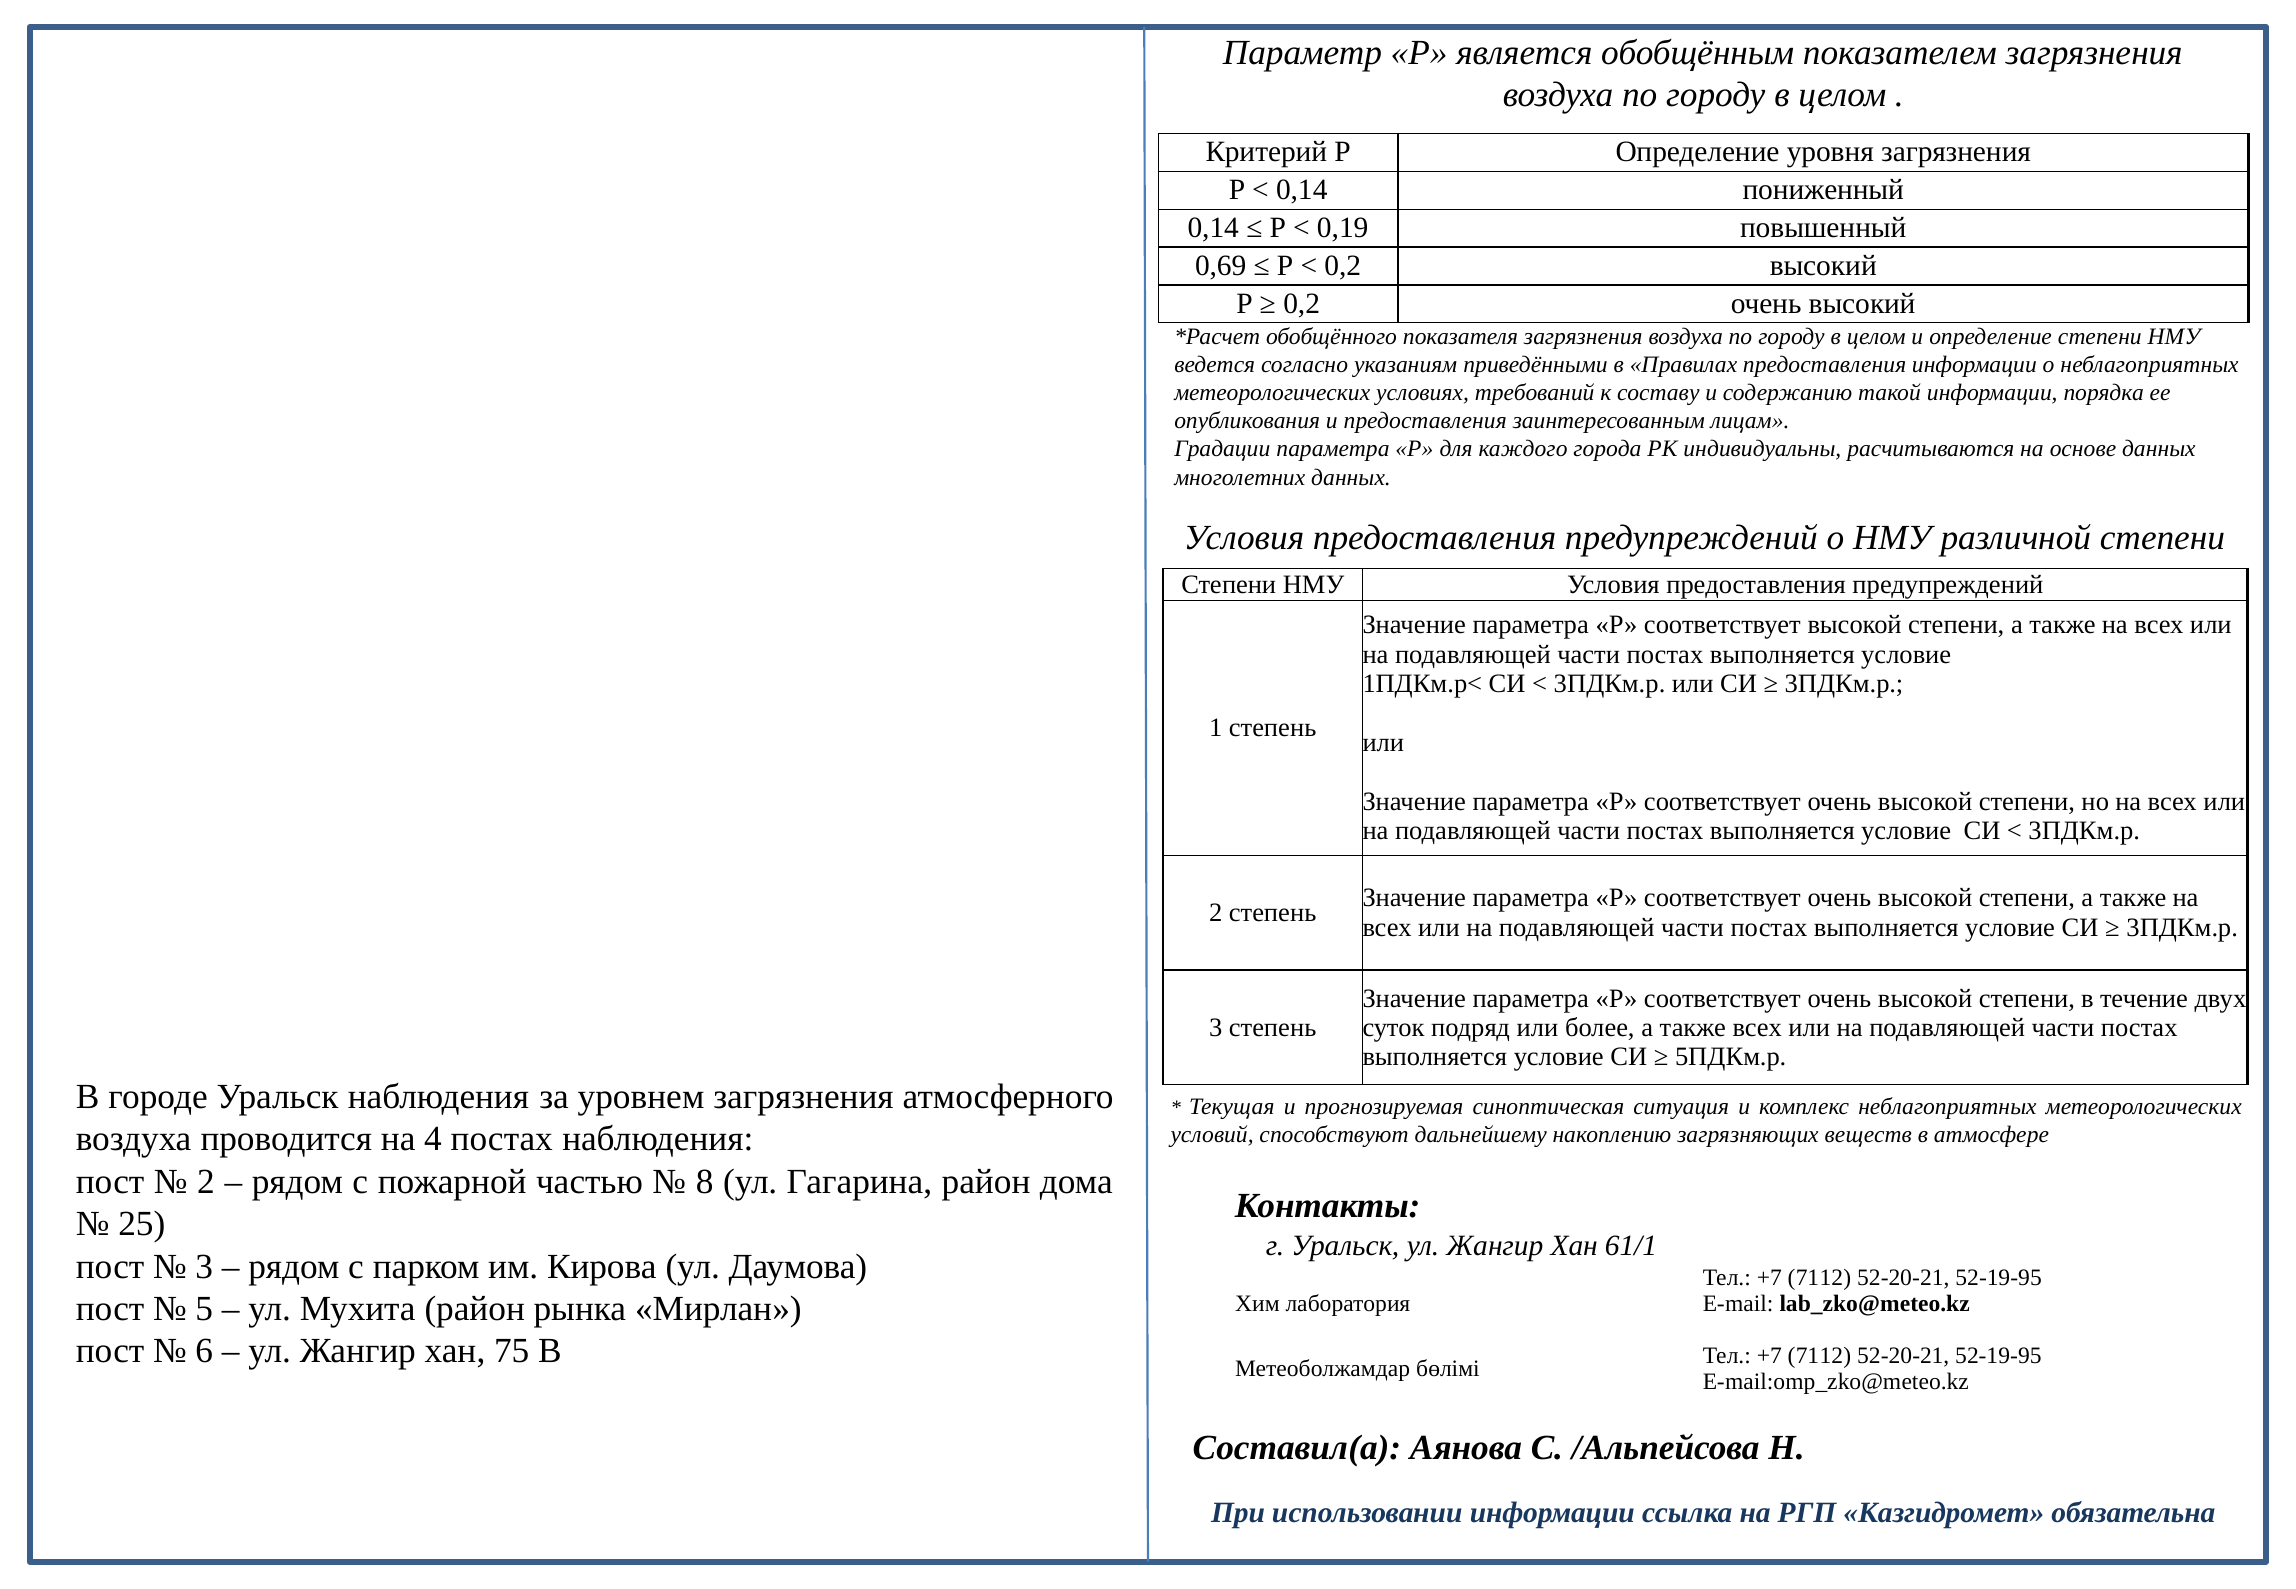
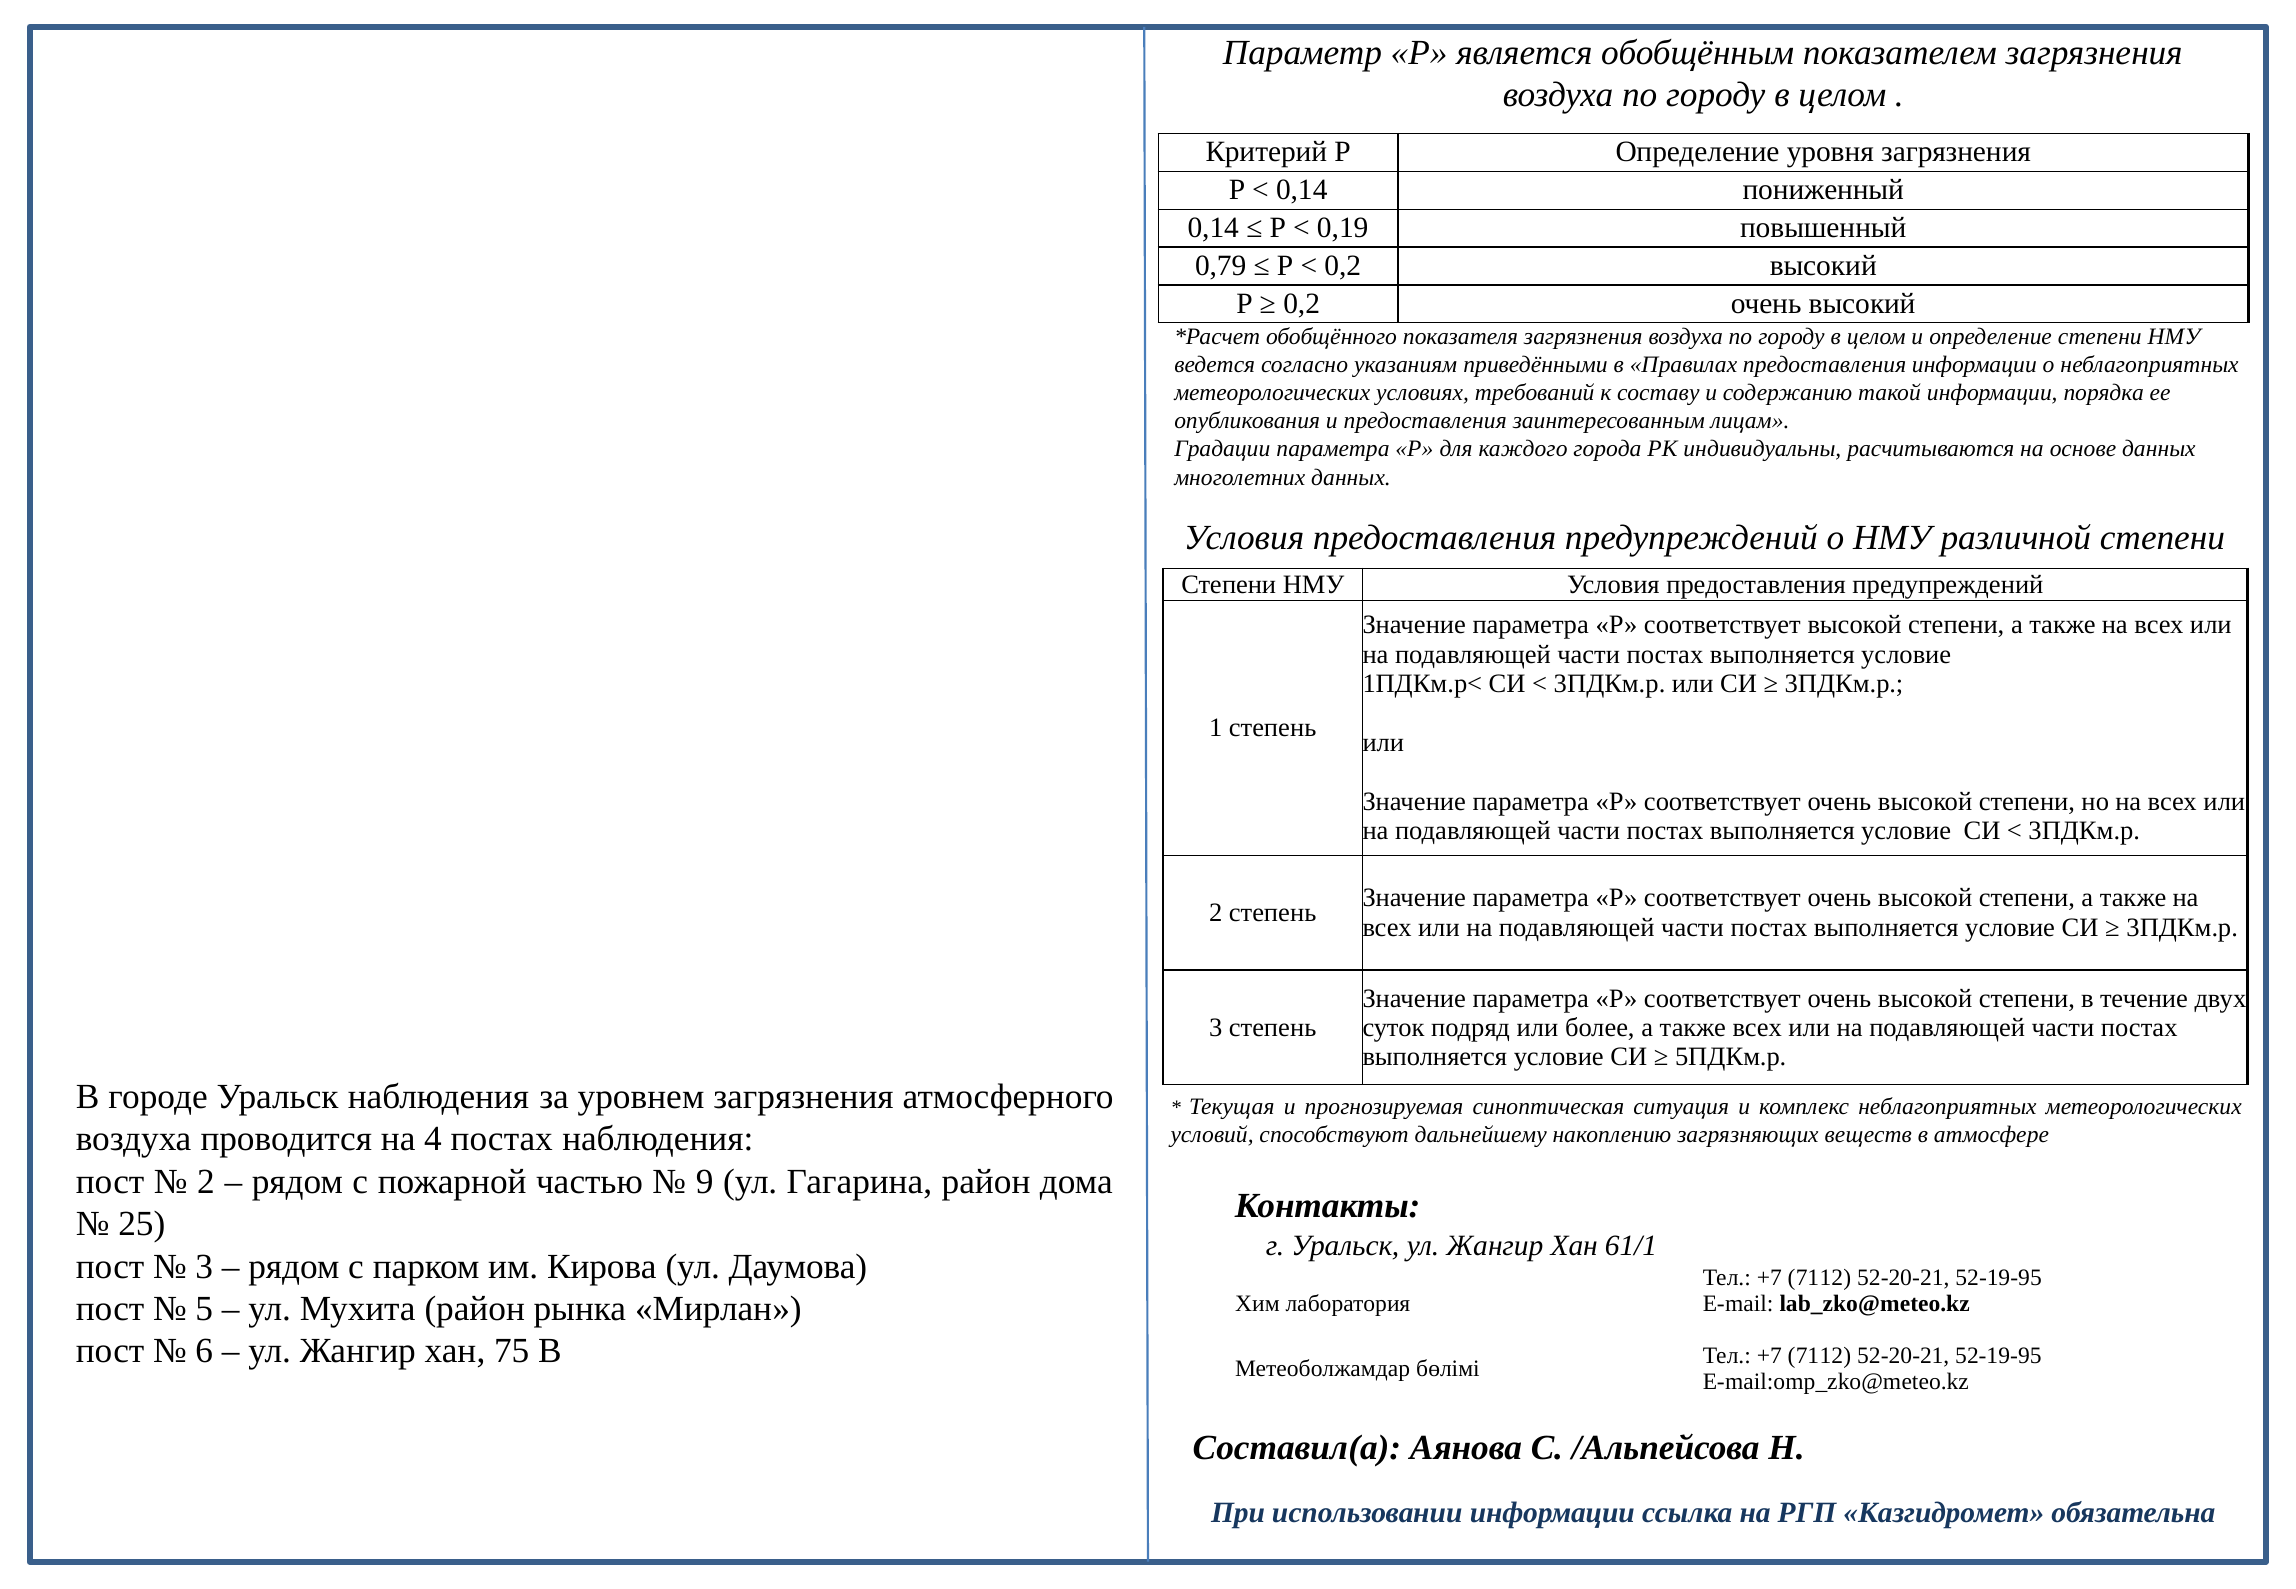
0,69: 0,69 -> 0,79
8: 8 -> 9
